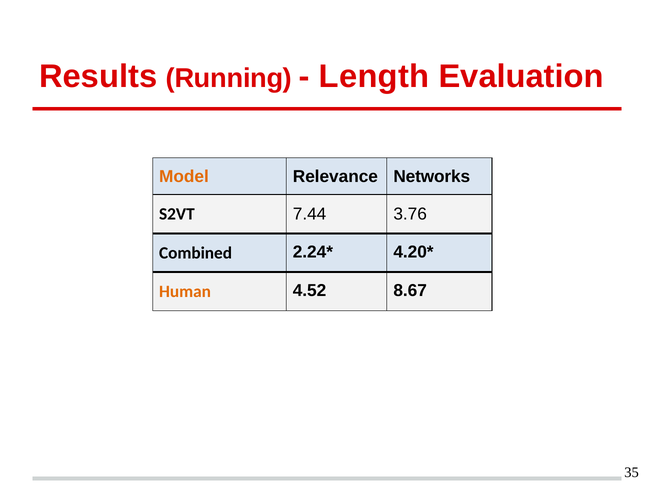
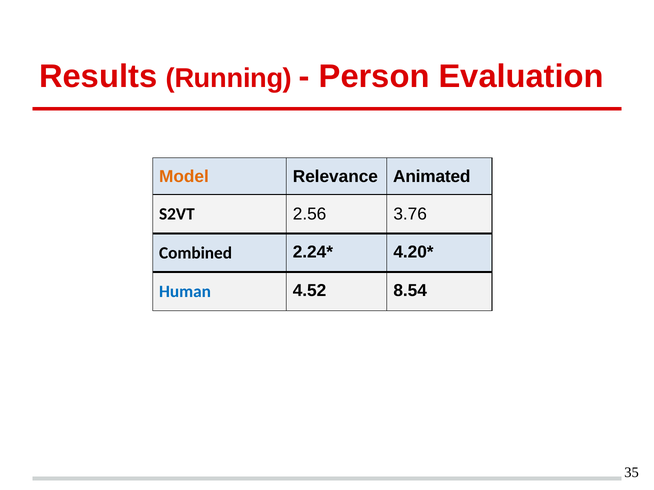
Length: Length -> Person
Networks: Networks -> Animated
7.44: 7.44 -> 2.56
Human colour: orange -> blue
8.67: 8.67 -> 8.54
